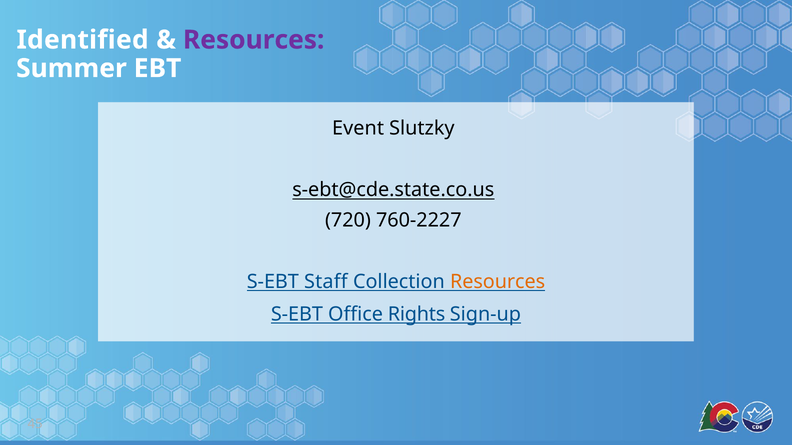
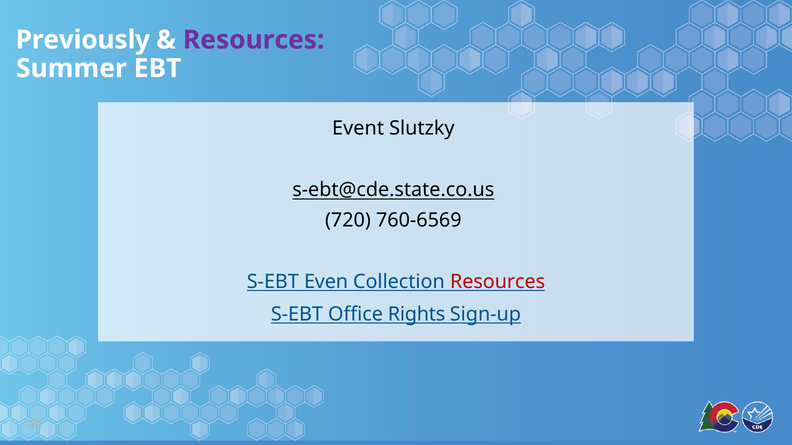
Identified: Identified -> Previously
760-2227: 760-2227 -> 760-6569
Staff: Staff -> Even
Resources at (498, 282) colour: orange -> red
